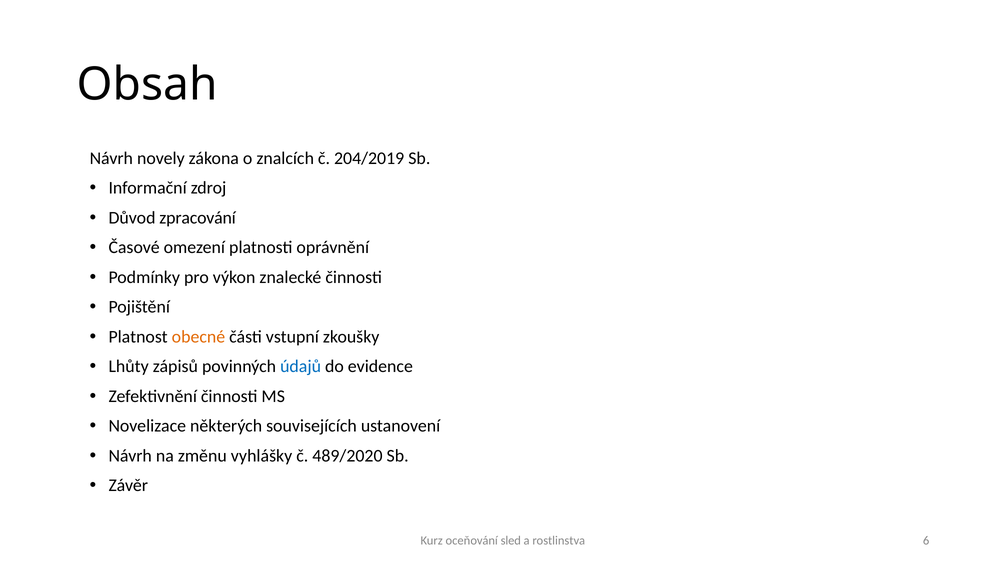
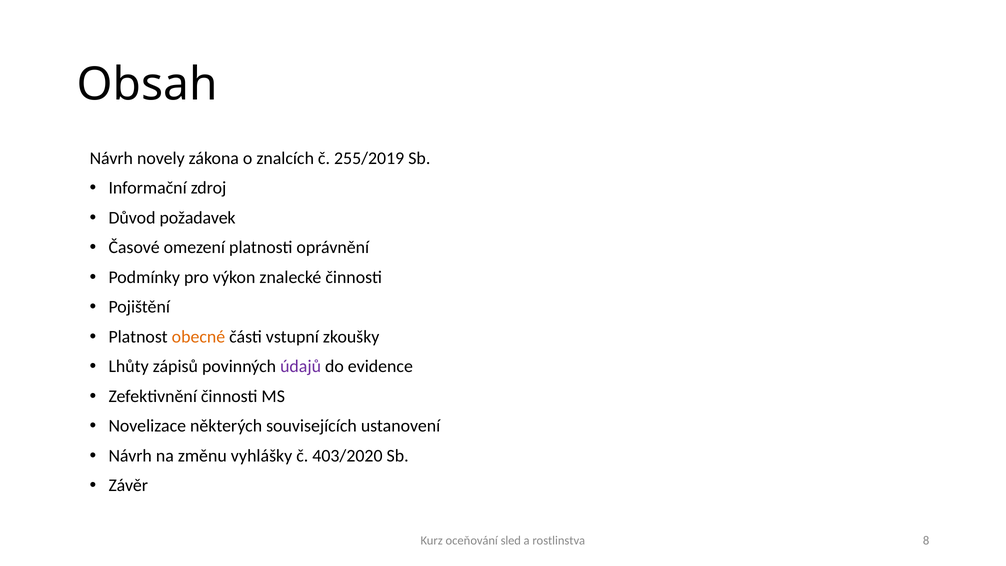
204/2019: 204/2019 -> 255/2019
zpracování: zpracování -> požadavek
údajů colour: blue -> purple
489/2020: 489/2020 -> 403/2020
6: 6 -> 8
